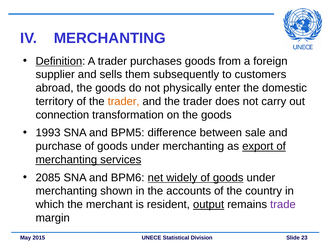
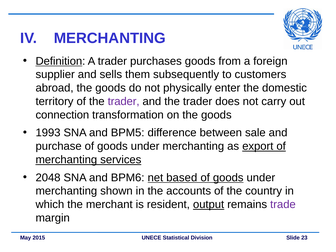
trader at (124, 101) colour: orange -> purple
2085: 2085 -> 2048
widely: widely -> based
